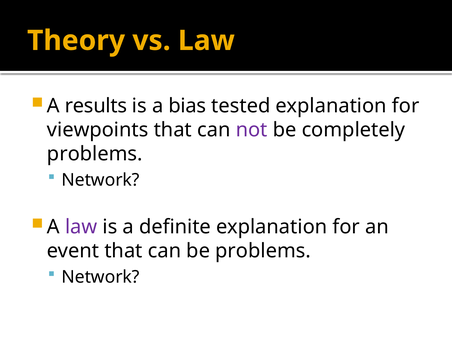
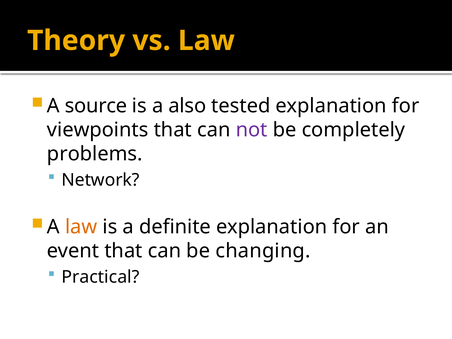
results: results -> source
bias: bias -> also
law at (81, 227) colour: purple -> orange
be problems: problems -> changing
Network at (101, 277): Network -> Practical
